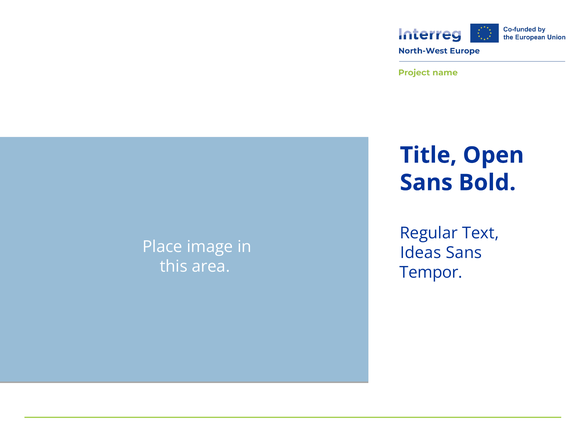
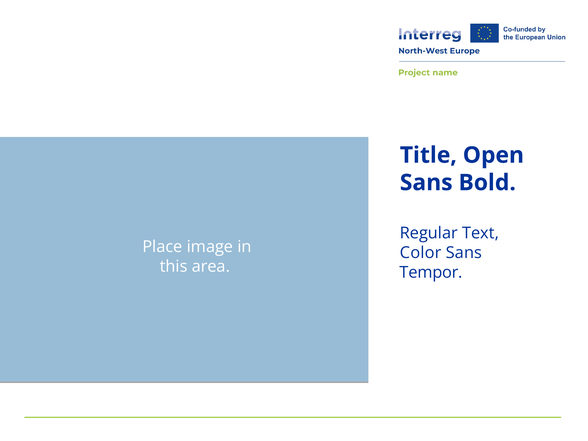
Ideas: Ideas -> Color
